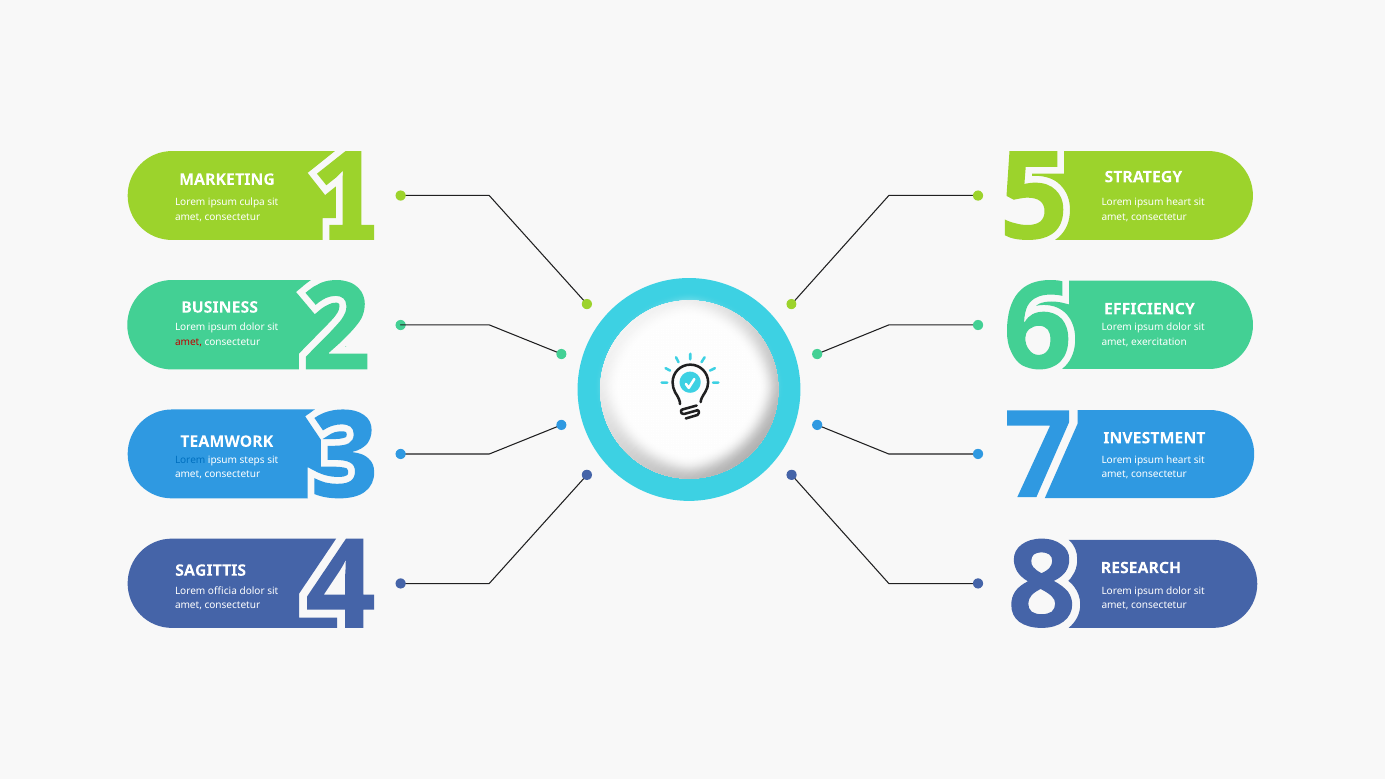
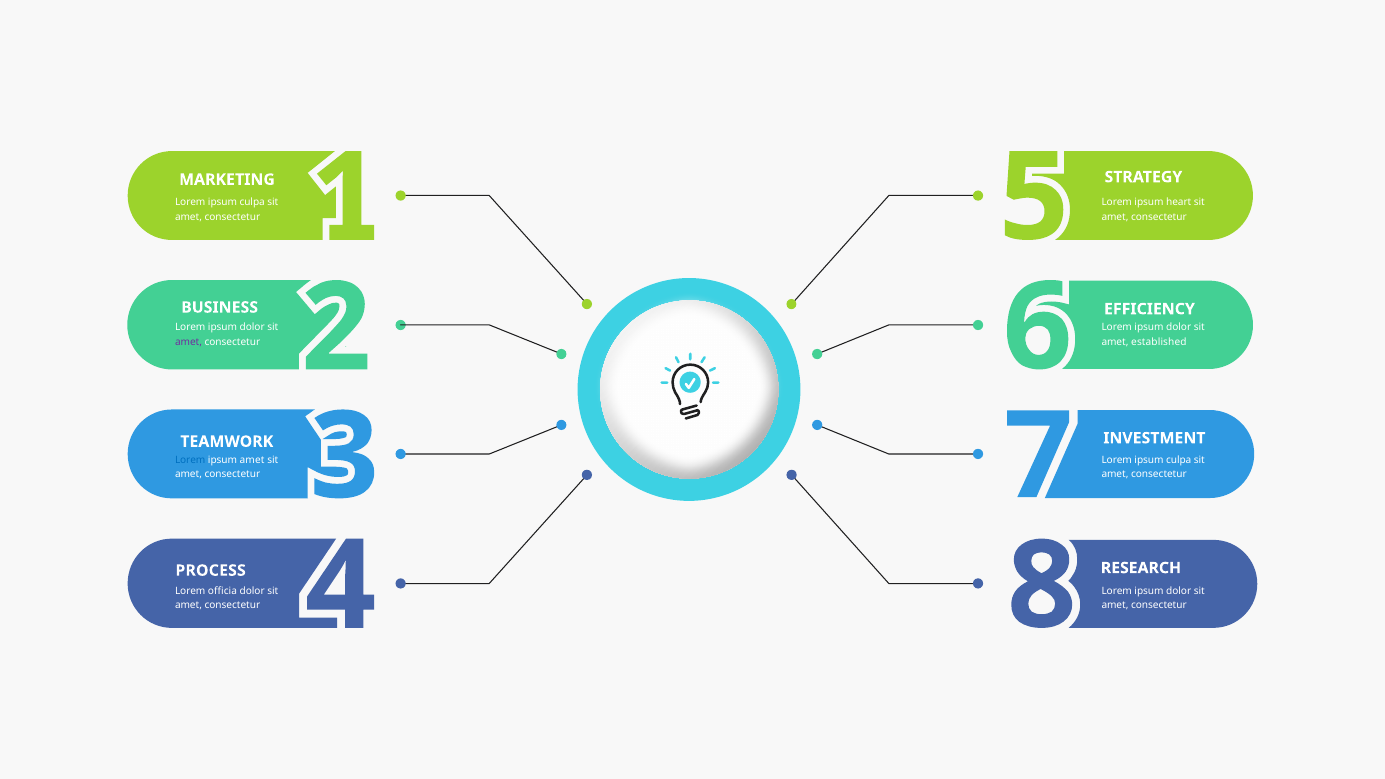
amet at (189, 342) colour: red -> purple
exercitation: exercitation -> established
ipsum steps: steps -> amet
heart at (1179, 460): heart -> culpa
SAGITTIS: SAGITTIS -> PROCESS
